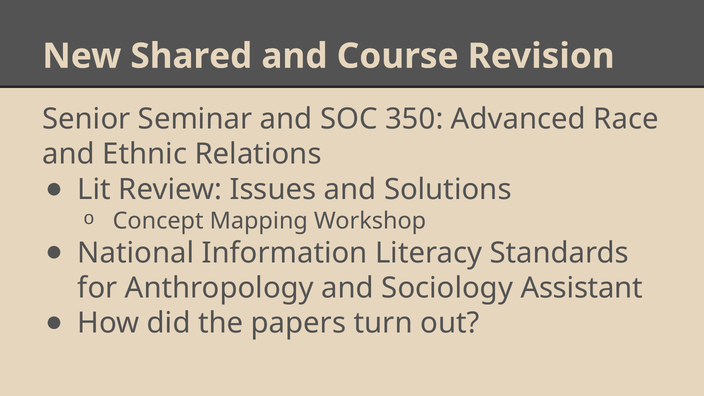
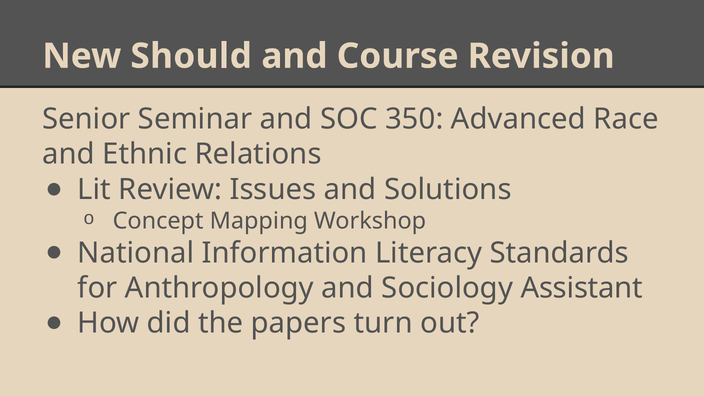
Shared: Shared -> Should
